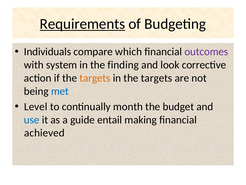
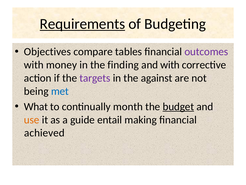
Individuals: Individuals -> Objectives
which: which -> tables
system: system -> money
and look: look -> with
targets at (95, 78) colour: orange -> purple
in the targets: targets -> against
Level: Level -> What
budget underline: none -> present
use colour: blue -> orange
